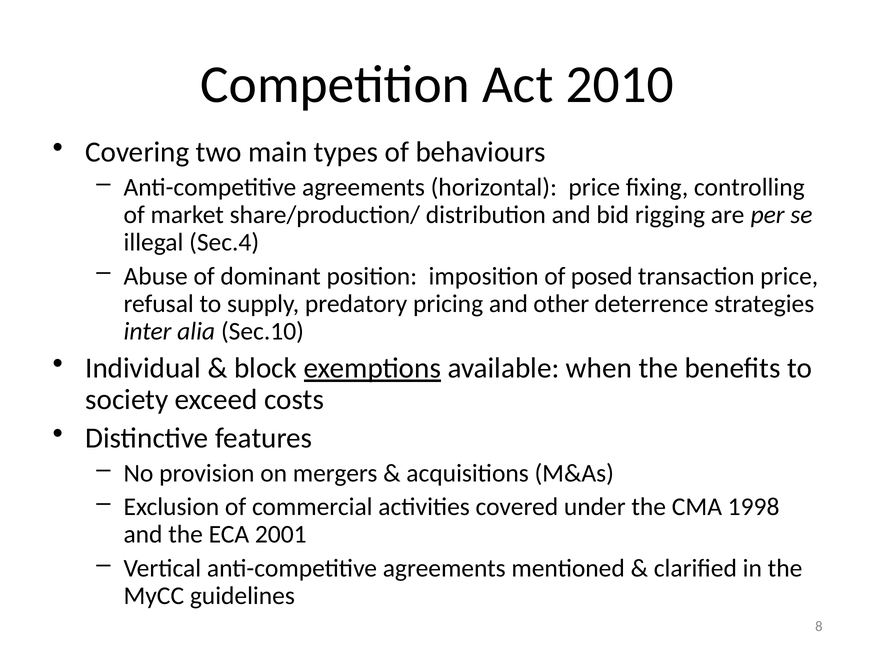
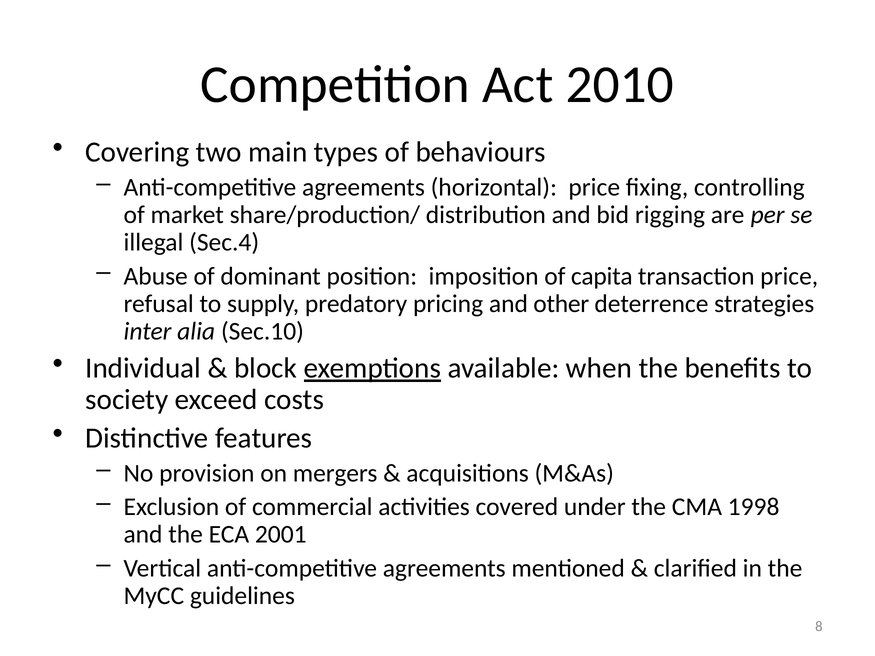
posed: posed -> capita
